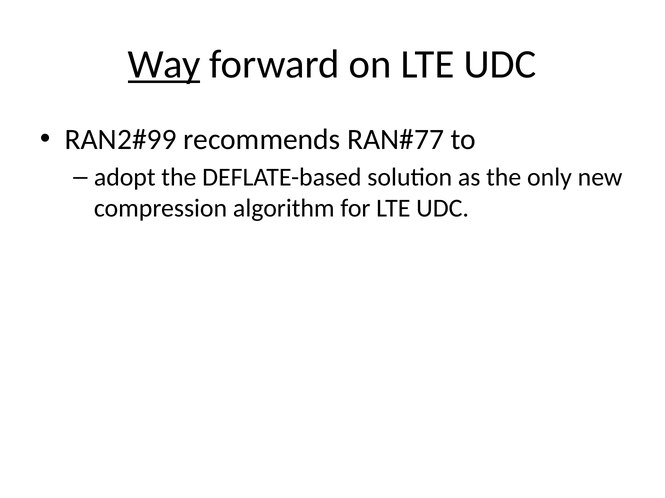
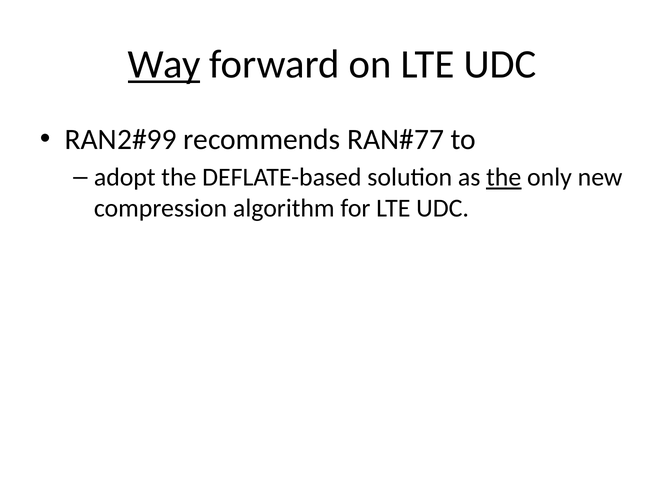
the at (504, 178) underline: none -> present
